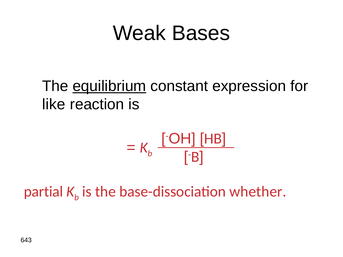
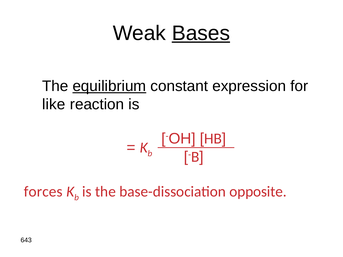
Bases underline: none -> present
partial: partial -> forces
whether: whether -> opposite
